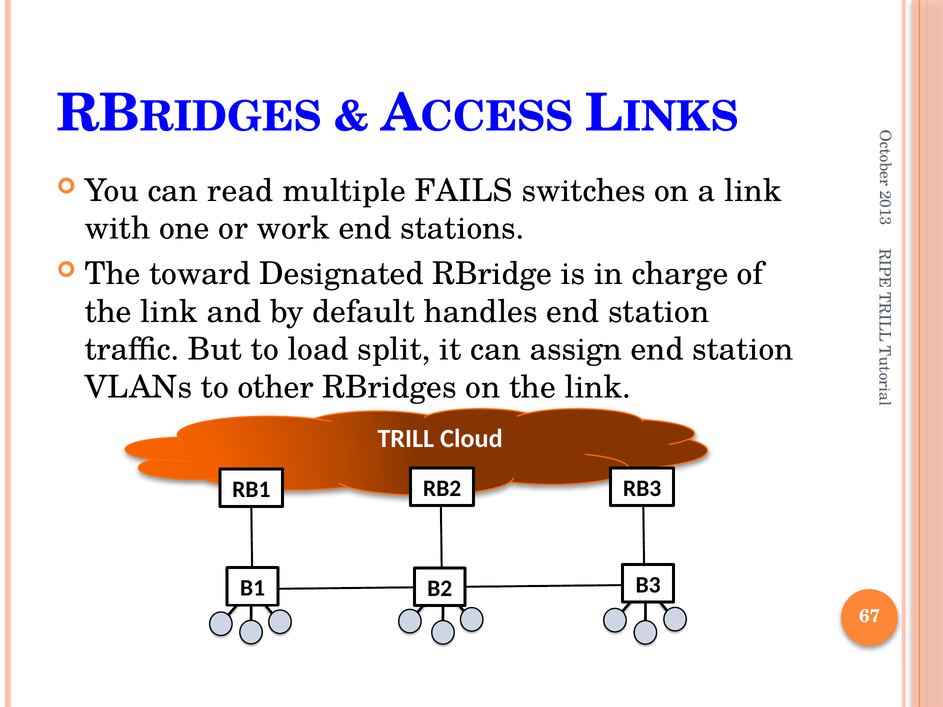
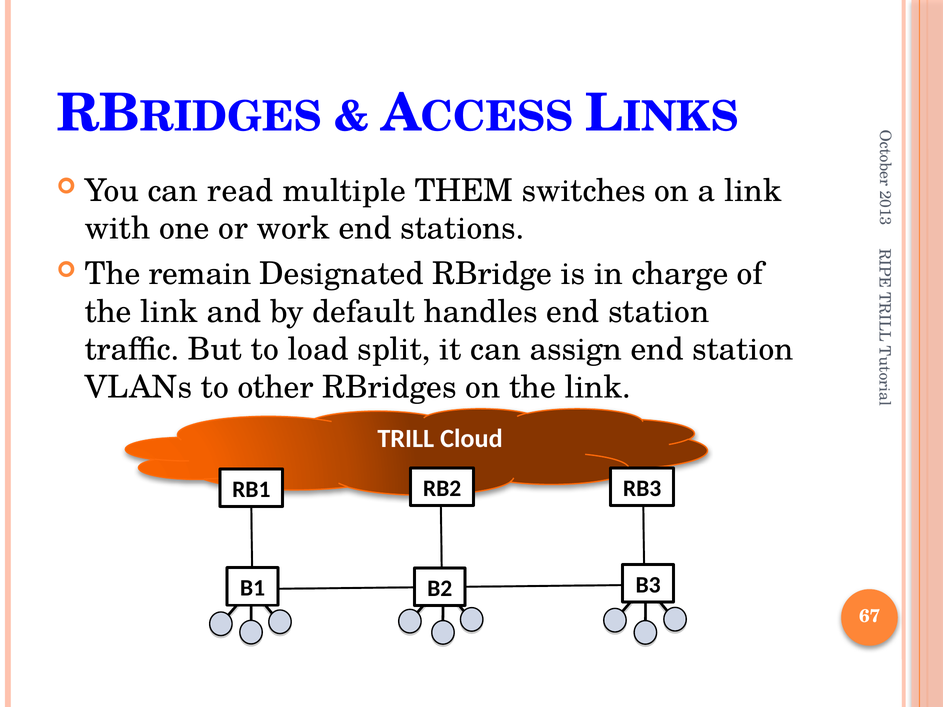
FAILS: FAILS -> THEM
toward: toward -> remain
